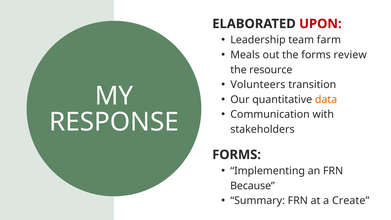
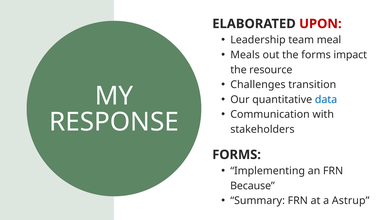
farm: farm -> meal
review: review -> impact
Volunteers: Volunteers -> Challenges
data colour: orange -> blue
Create: Create -> Astrup
